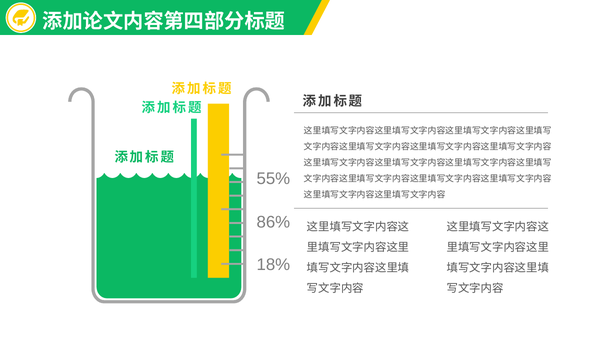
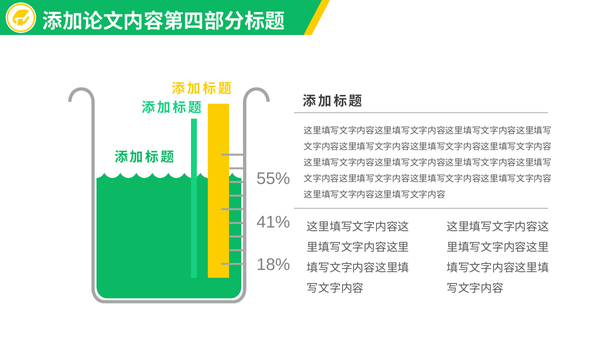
86%: 86% -> 41%
